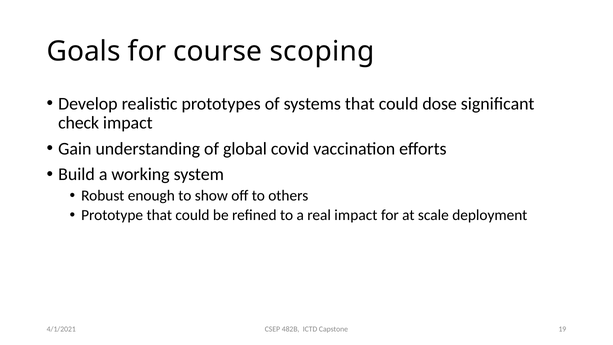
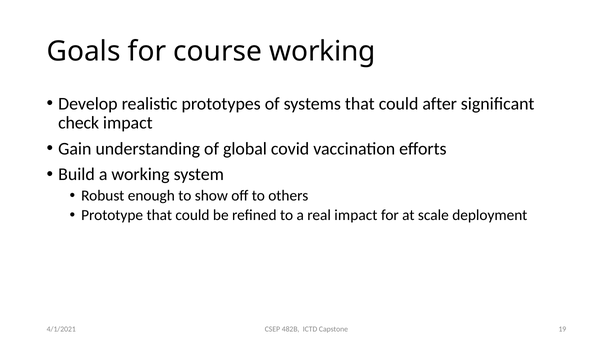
course scoping: scoping -> working
dose: dose -> after
